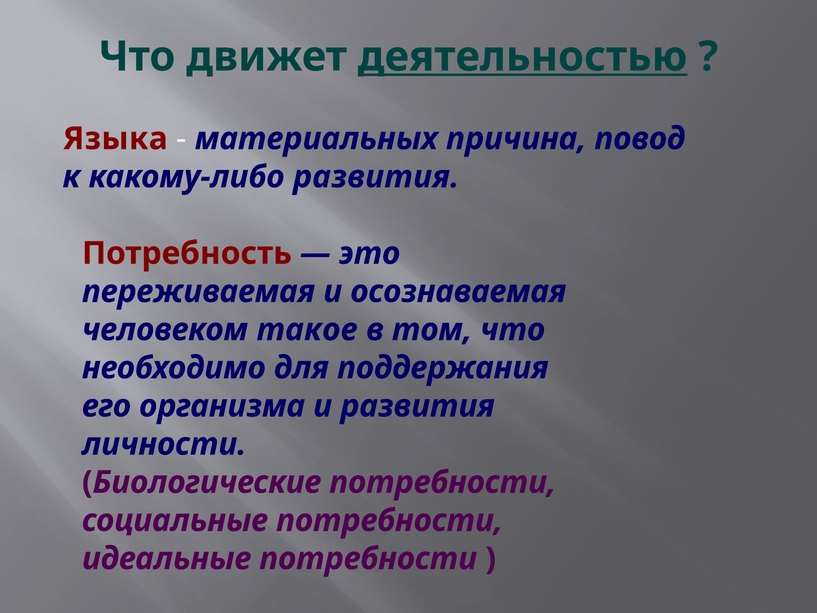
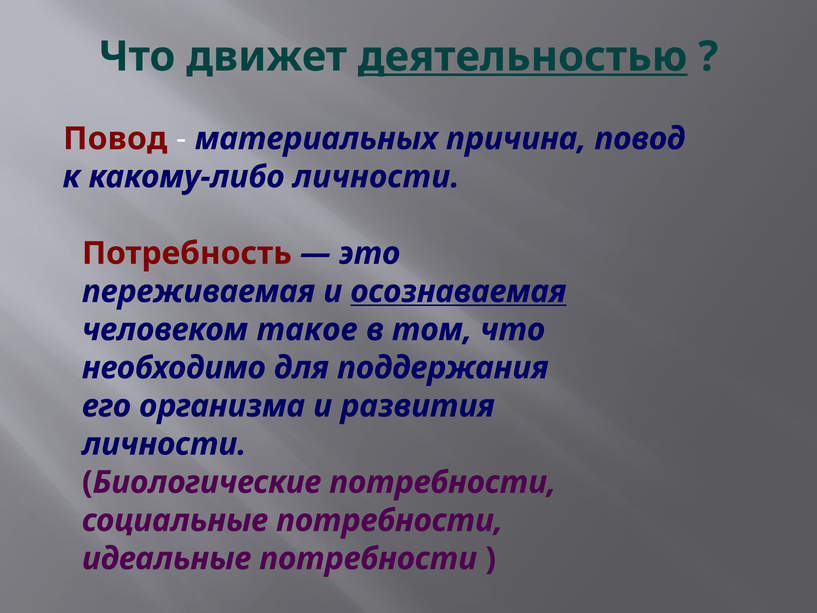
Языка at (115, 139): Языка -> Повод
какому-либо развития: развития -> личности
осознаваемая underline: none -> present
